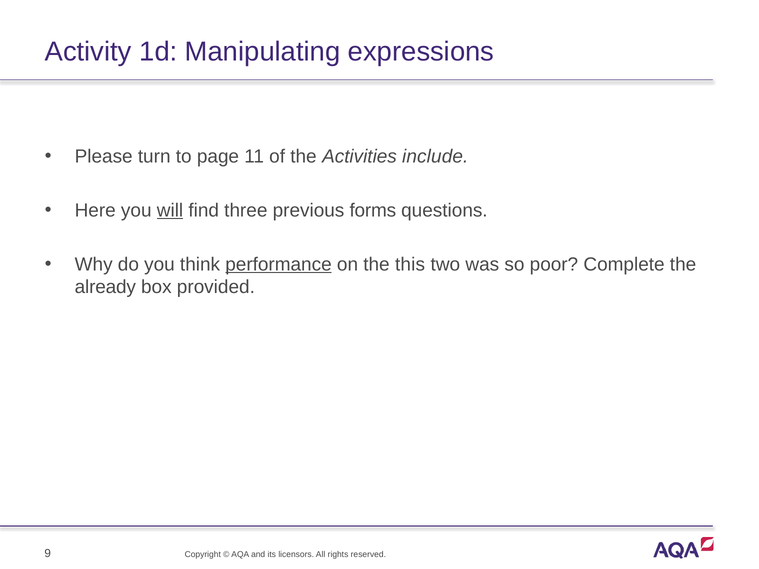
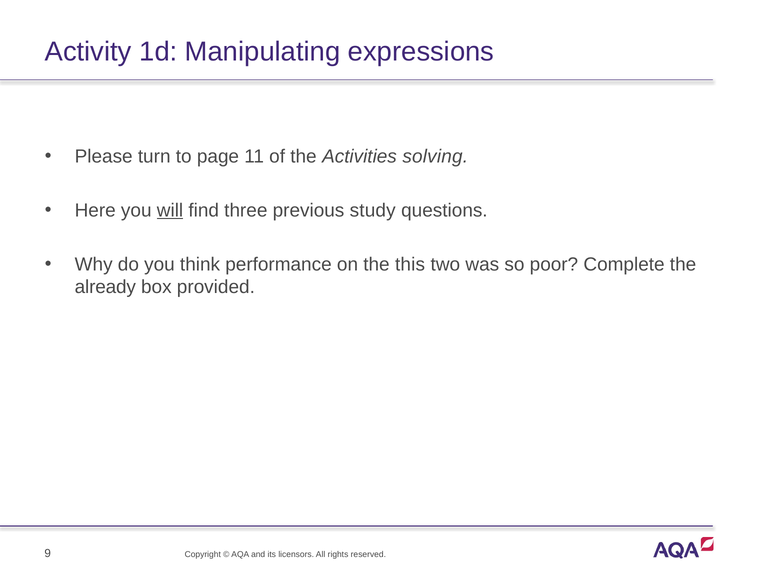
include: include -> solving
forms: forms -> study
performance underline: present -> none
